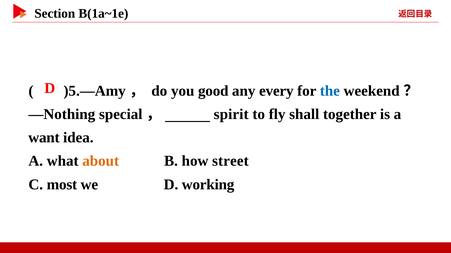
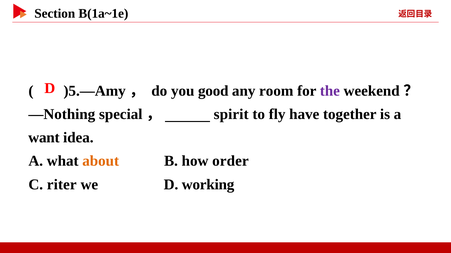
every: every -> room
the colour: blue -> purple
shall: shall -> have
street: street -> order
most: most -> riter
